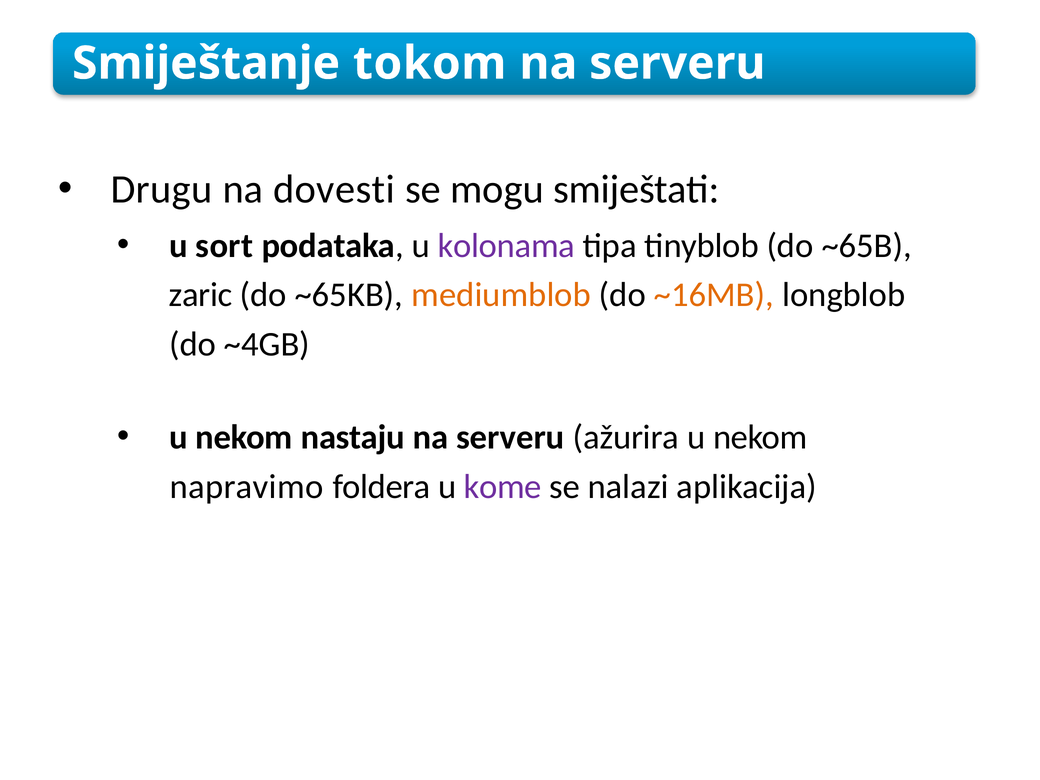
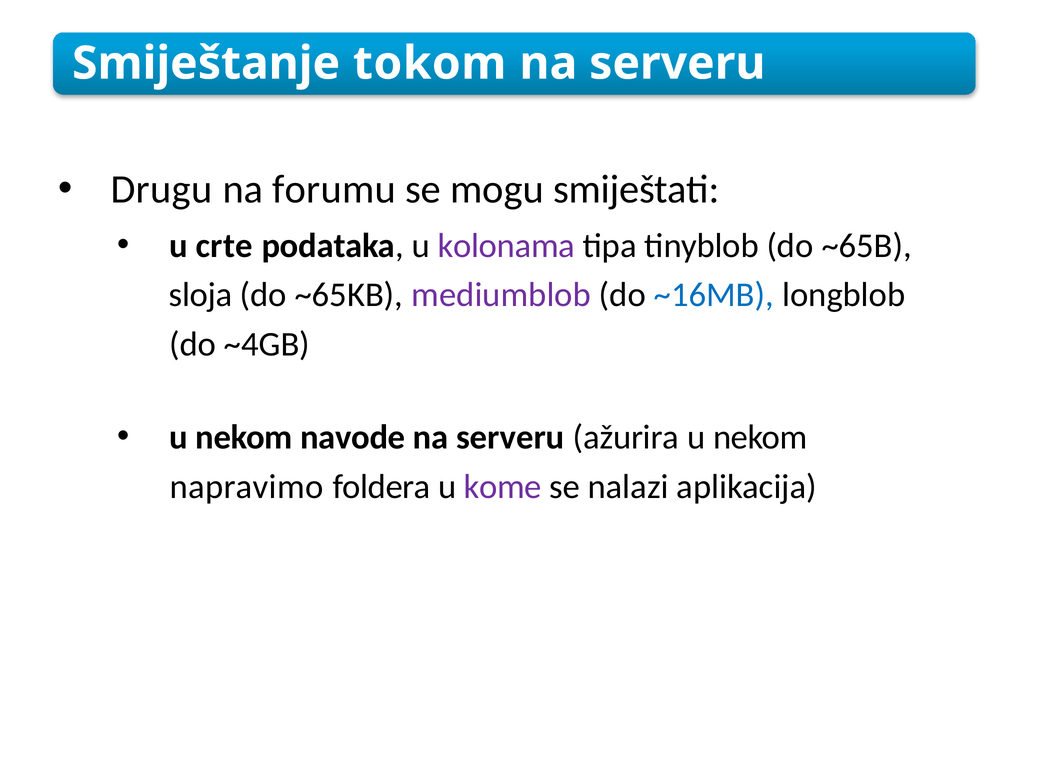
dovesti: dovesti -> forumu
sort: sort -> crte
zaric: zaric -> sloja
mediumblob colour: orange -> purple
~16MB colour: orange -> blue
nastaju: nastaju -> navode
